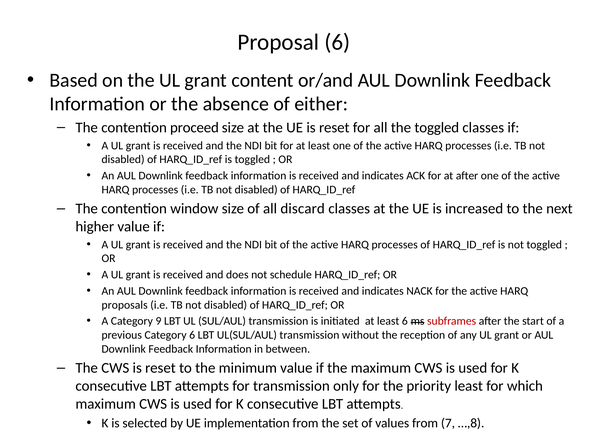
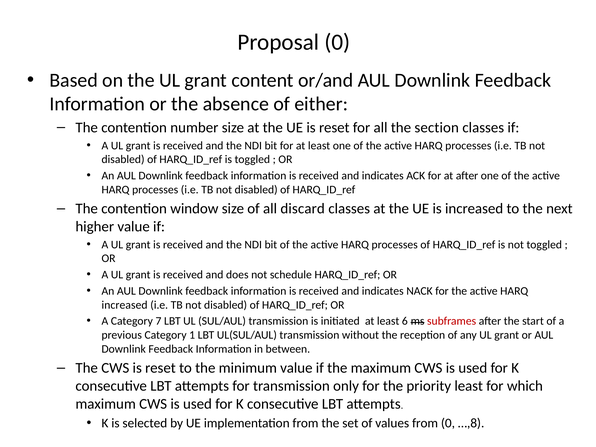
Proposal 6: 6 -> 0
proceed: proceed -> number
the toggled: toggled -> section
proposals at (125, 305): proposals -> increased
9: 9 -> 7
Category 6: 6 -> 1
from 7: 7 -> 0
